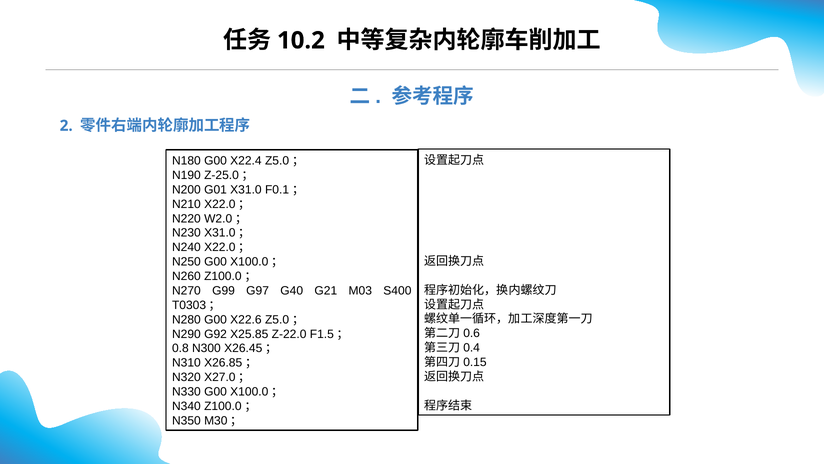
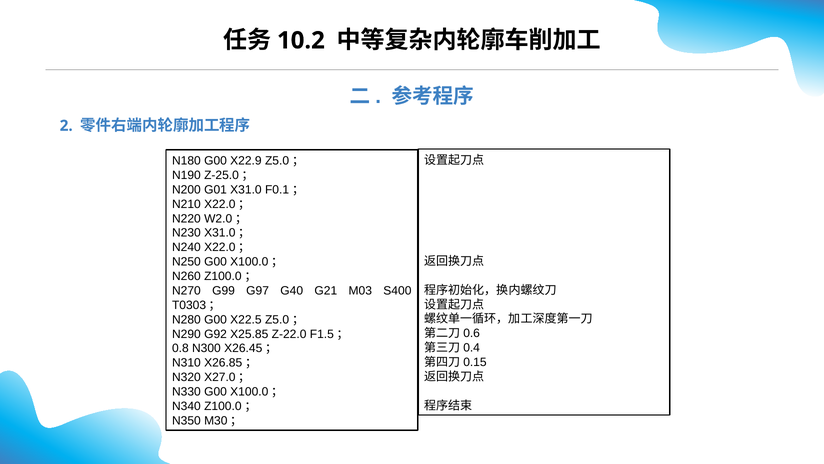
X22.4: X22.4 -> X22.9
X22.6: X22.6 -> X22.5
